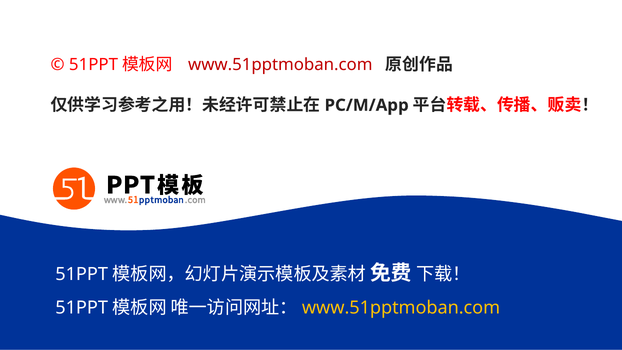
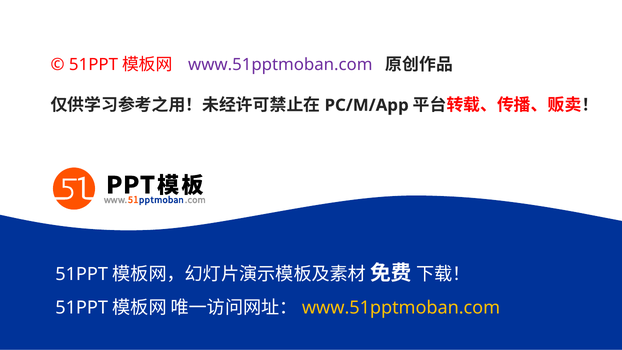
www.51pptmoban.com at (280, 65) colour: red -> purple
